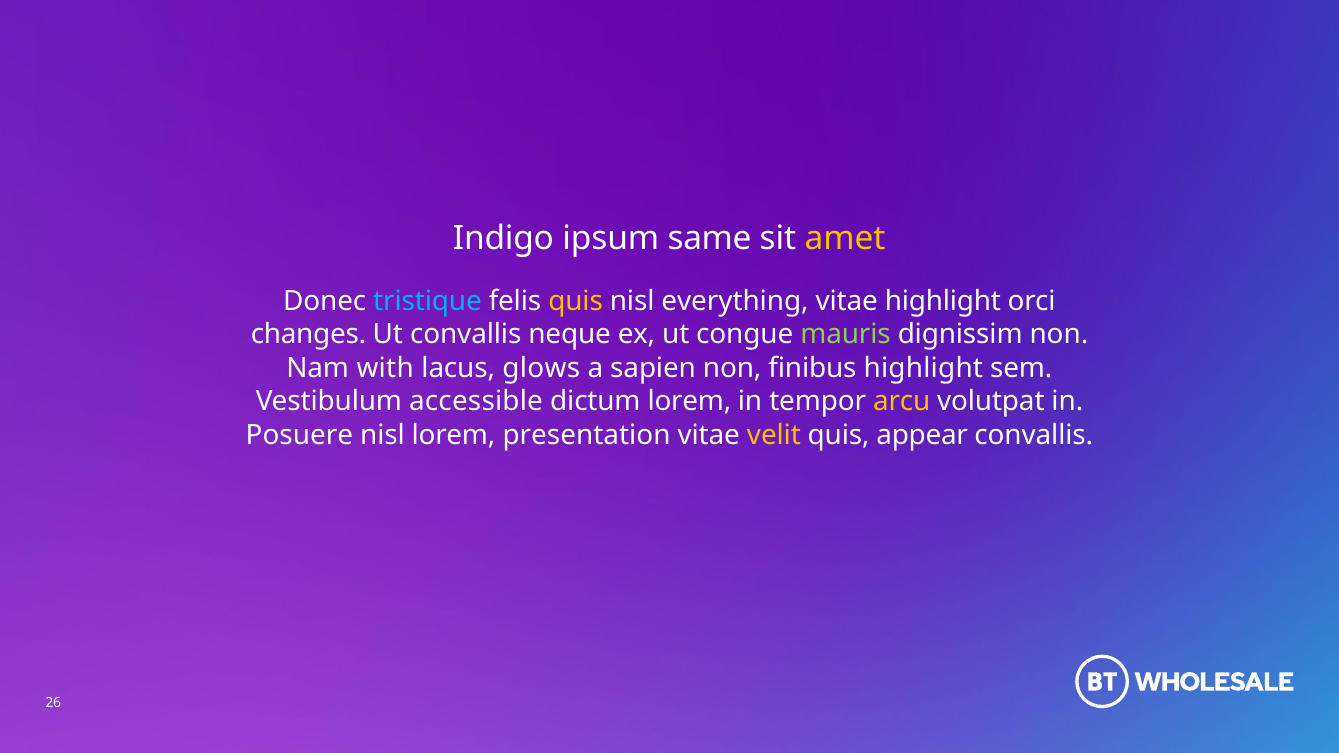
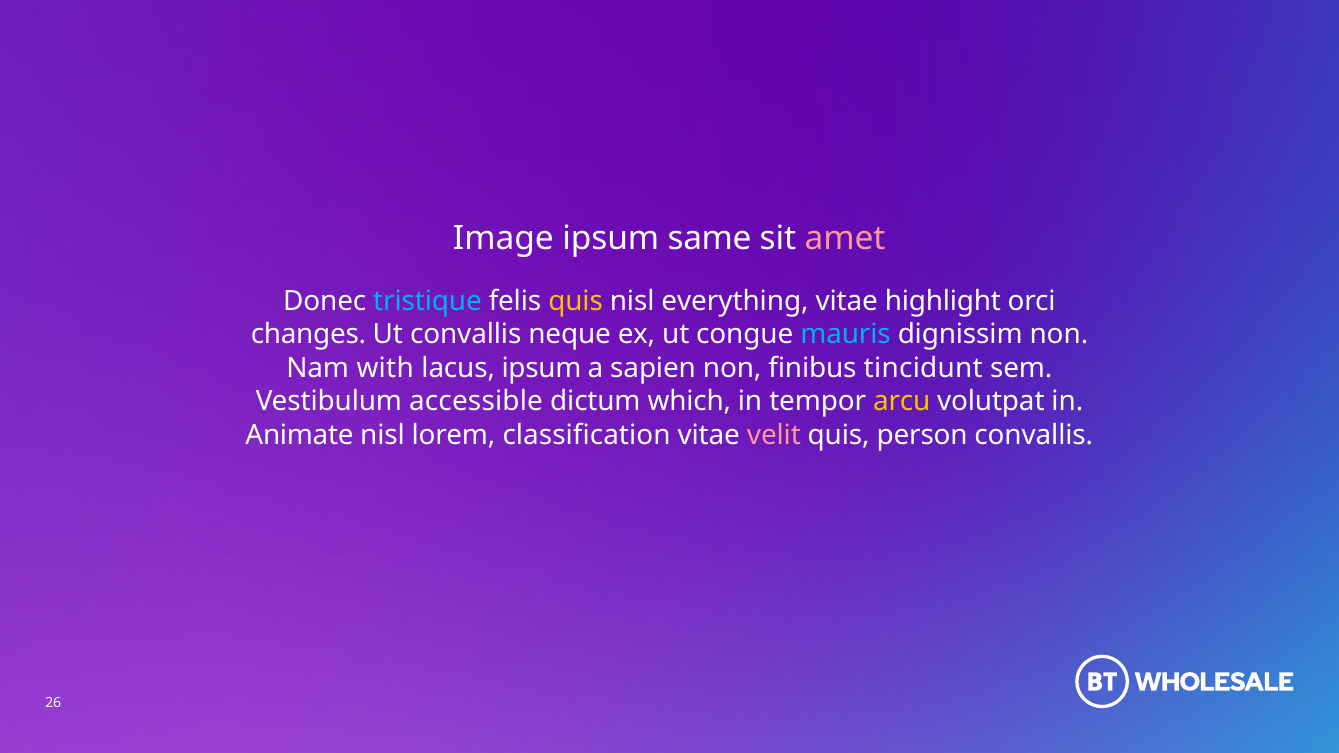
Indigo: Indigo -> Image
amet colour: yellow -> pink
mauris colour: light green -> light blue
lacus glows: glows -> ipsum
finibus highlight: highlight -> tincidunt
dictum lorem: lorem -> which
Posuere: Posuere -> Animate
presentation: presentation -> classification
velit colour: yellow -> pink
appear: appear -> person
